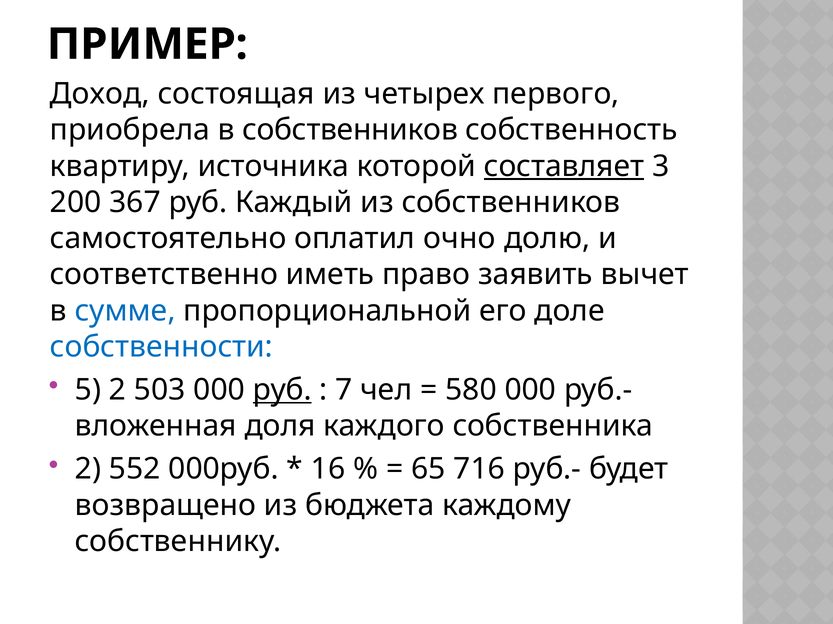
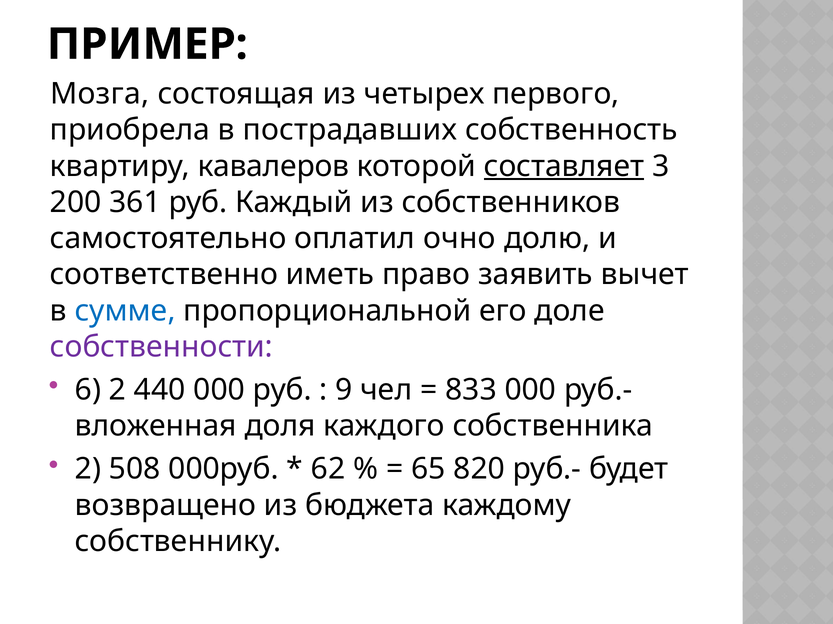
Доход: Доход -> Мозга
в собственников: собственников -> пострадавших
источника: источника -> кавалеров
367: 367 -> 361
собственности colour: blue -> purple
5: 5 -> 6
503: 503 -> 440
руб at (282, 390) underline: present -> none
7: 7 -> 9
580: 580 -> 833
552: 552 -> 508
16: 16 -> 62
716: 716 -> 820
